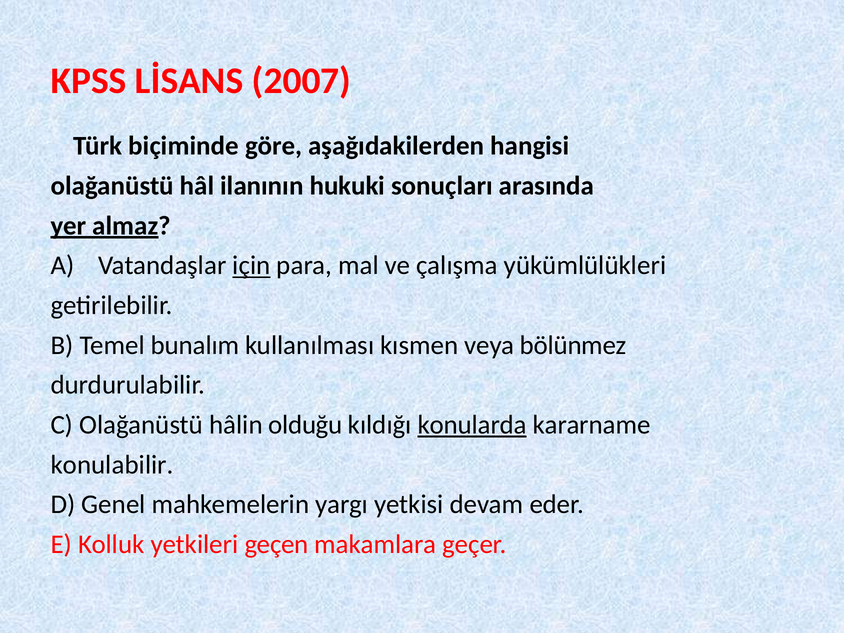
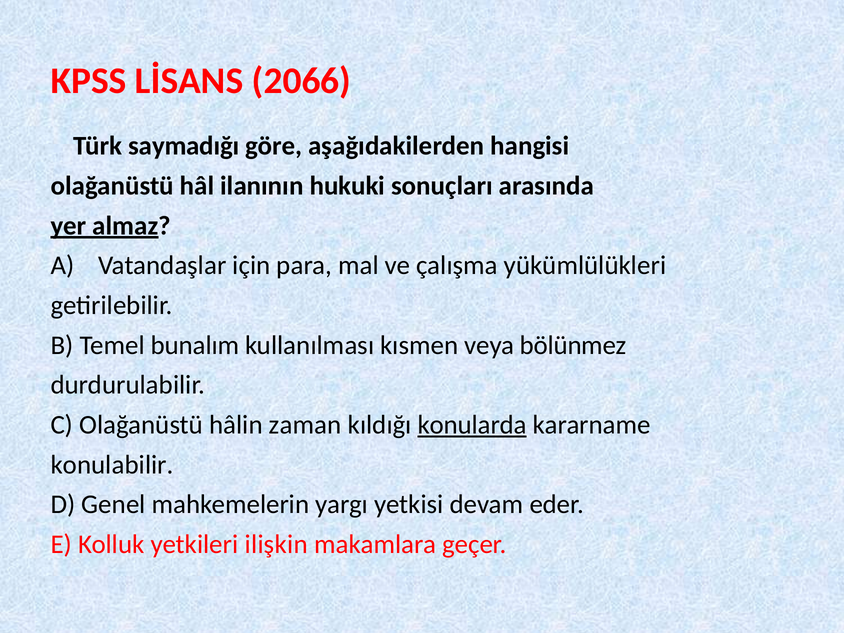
2007: 2007 -> 2066
biçiminde: biçiminde -> saymadığı
için underline: present -> none
olduğu: olduğu -> zaman
geçen: geçen -> ilişkin
